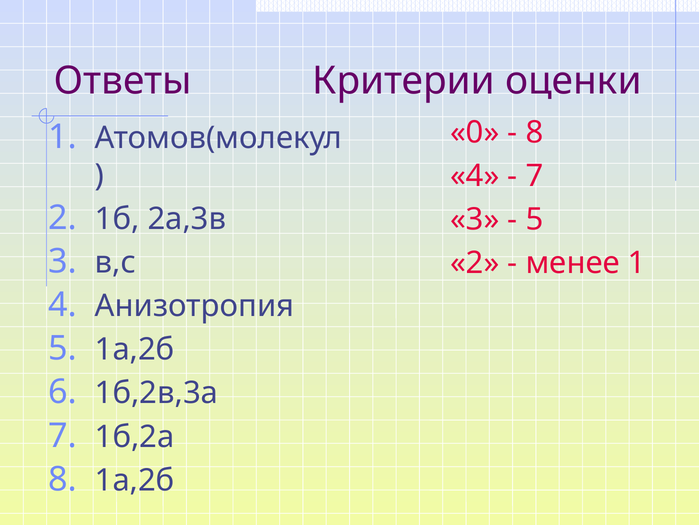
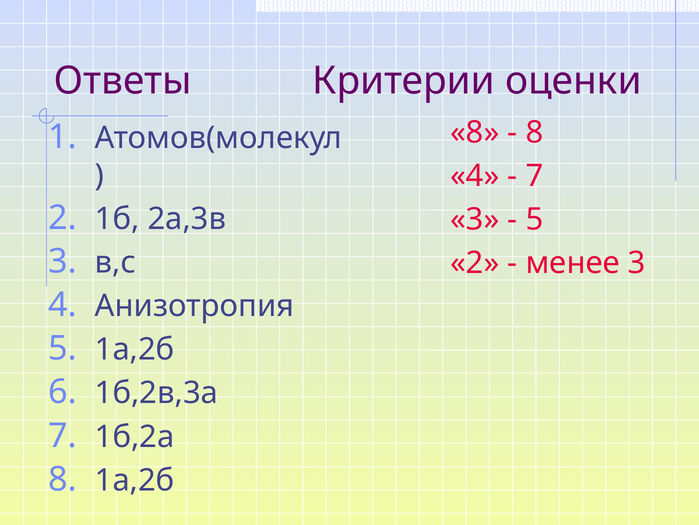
0 at (475, 132): 0 -> 8
менее 1: 1 -> 3
